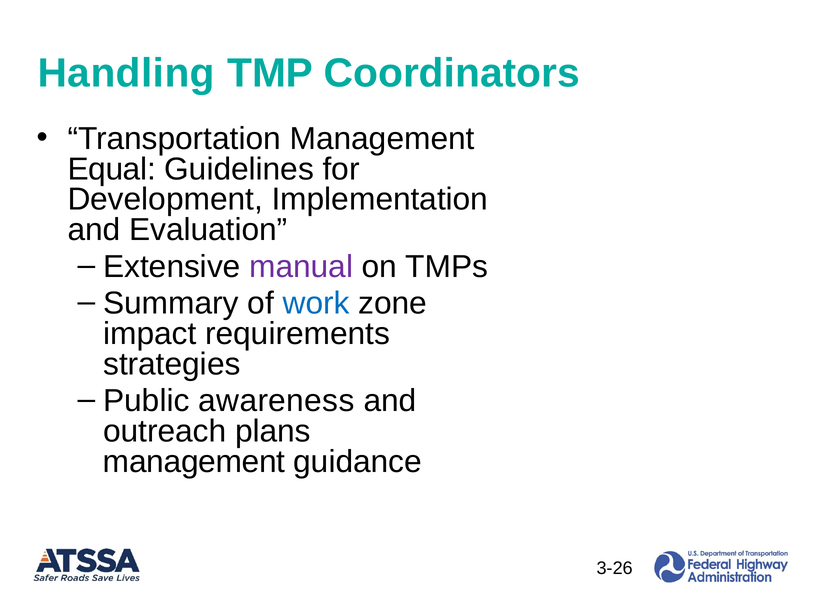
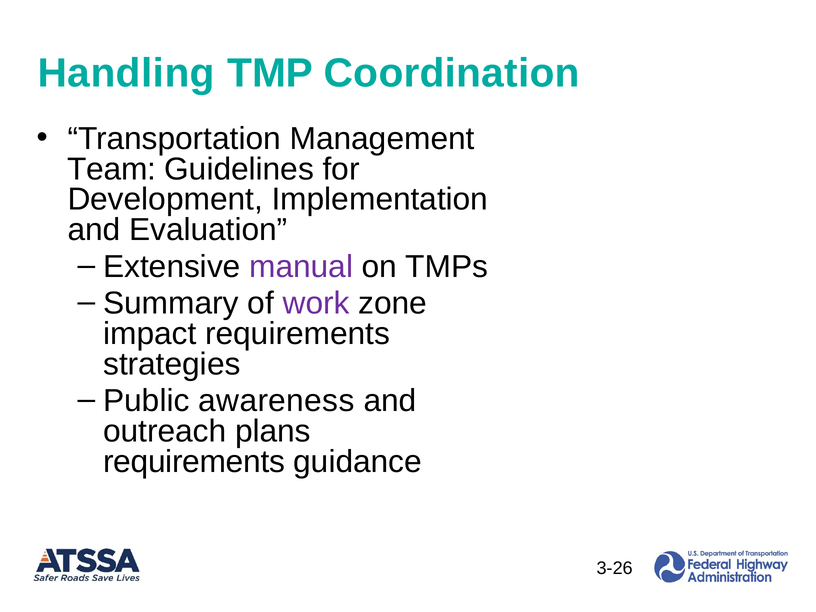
Coordinators: Coordinators -> Coordination
Equal: Equal -> Team
work colour: blue -> purple
management at (194, 462): management -> requirements
